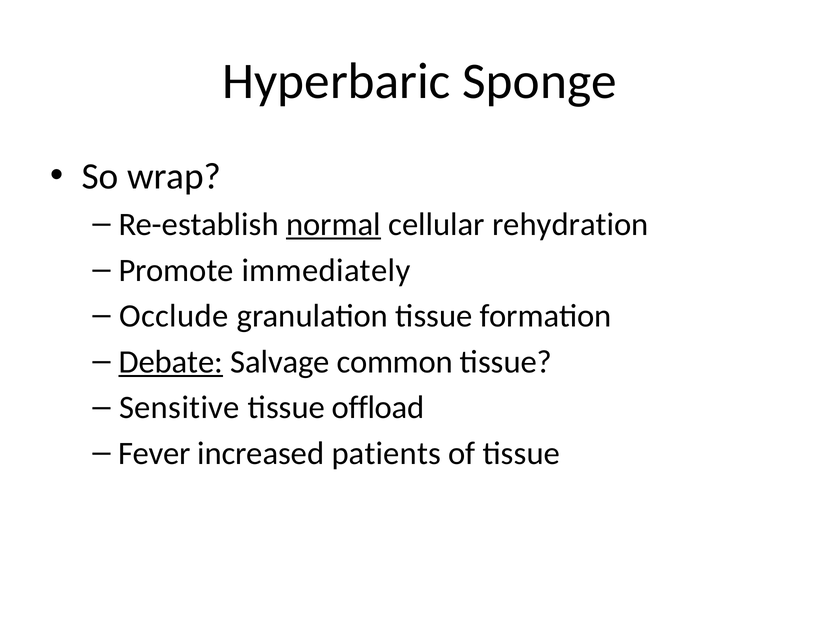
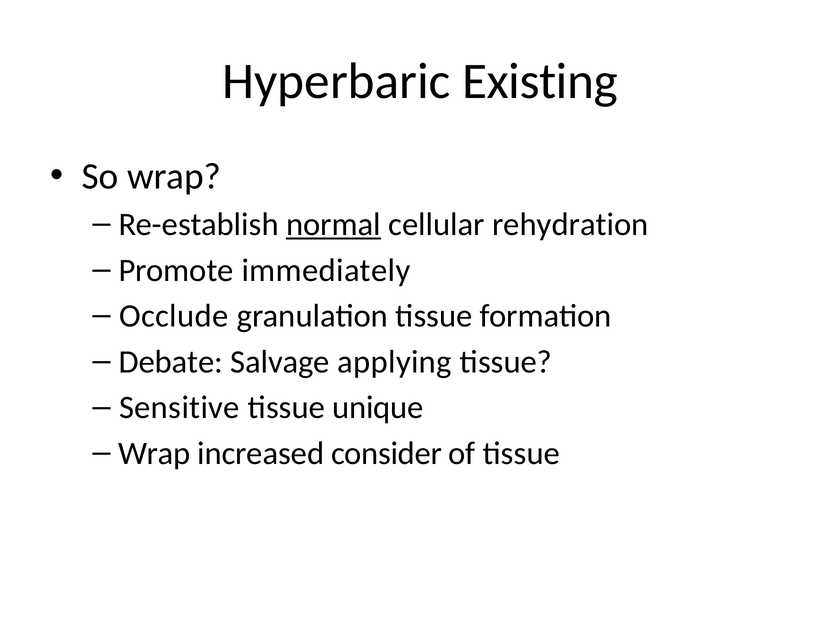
Sponge: Sponge -> Existing
Debate underline: present -> none
common: common -> applying
offload: offload -> unique
Fever at (154, 453): Fever -> Wrap
patients: patients -> consider
